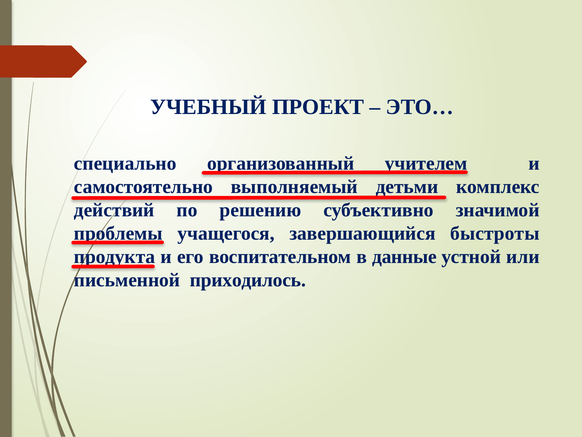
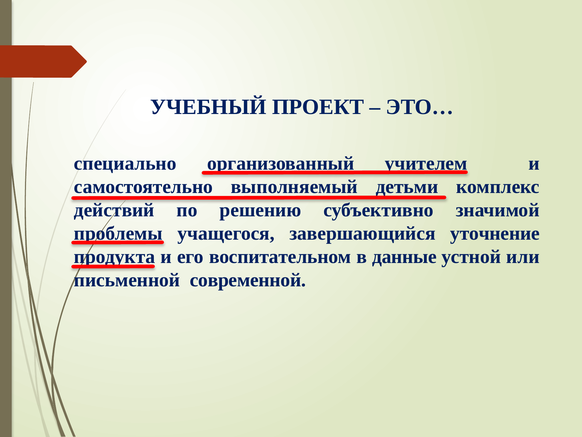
быстроты: быстроты -> уточнение
приходилось: приходилось -> современной
